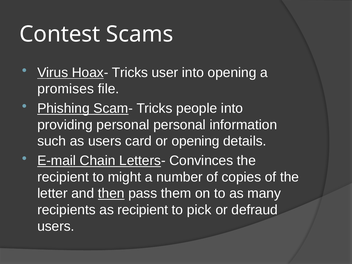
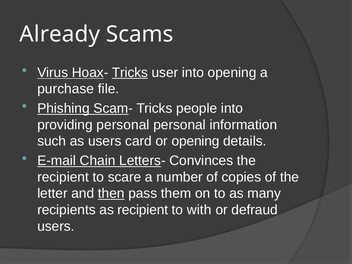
Contest: Contest -> Already
Tricks at (130, 73) underline: none -> present
promises: promises -> purchase
might: might -> scare
pick: pick -> with
